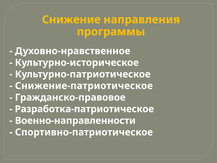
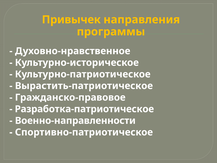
Снижение: Снижение -> Привычек
Снижение-патриотическое: Снижение-патриотическое -> Вырастить-патриотическое
